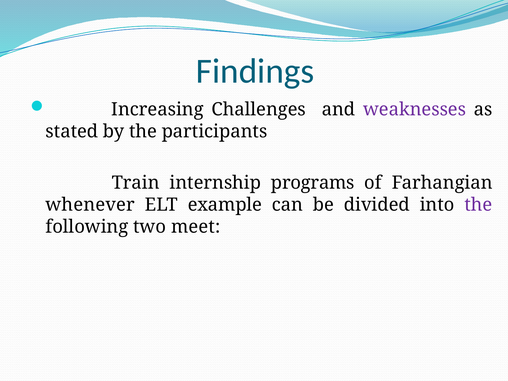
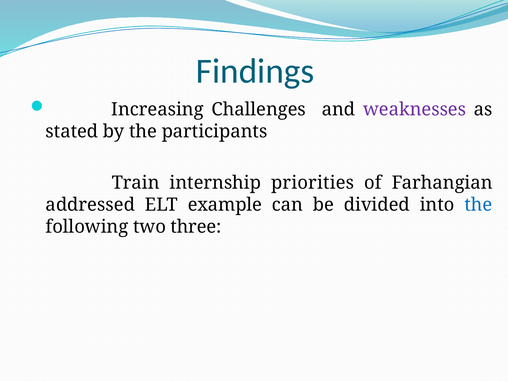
programs: programs -> priorities
whenever: whenever -> addressed
the at (478, 205) colour: purple -> blue
meet: meet -> three
